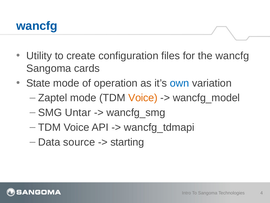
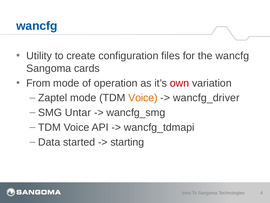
State: State -> From
own colour: blue -> red
wancfg_model: wancfg_model -> wancfg_driver
source: source -> started
